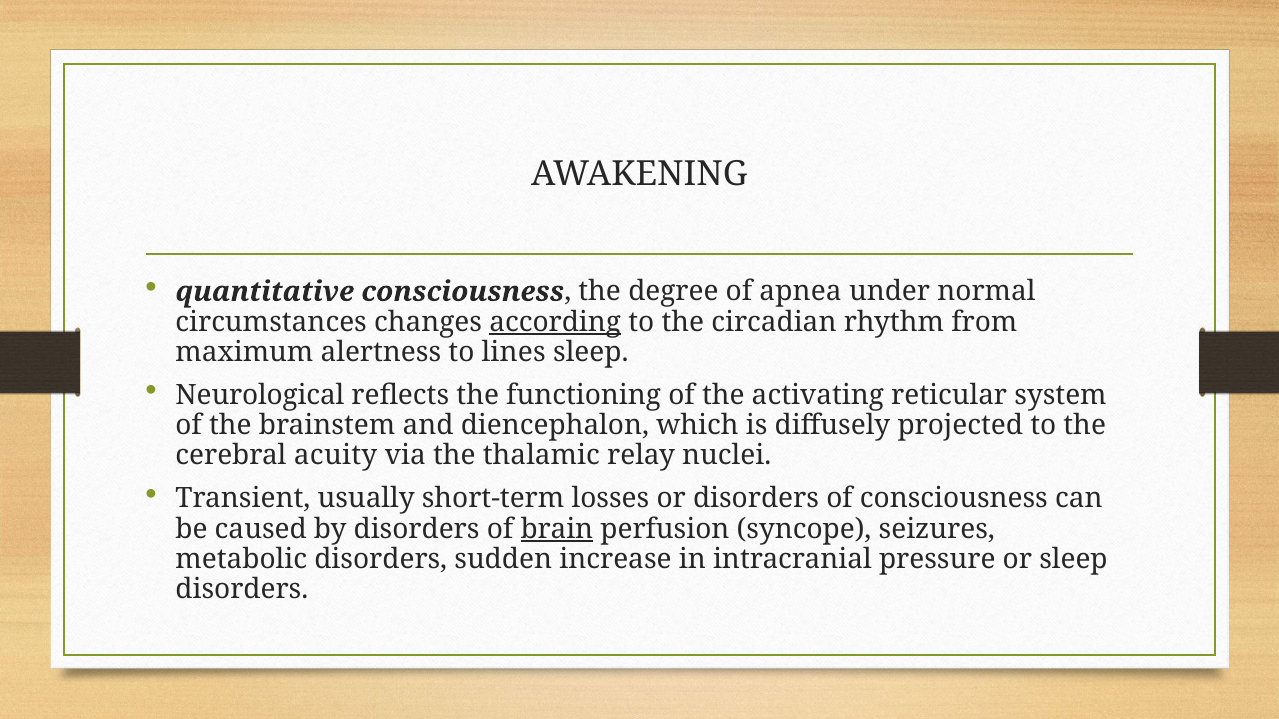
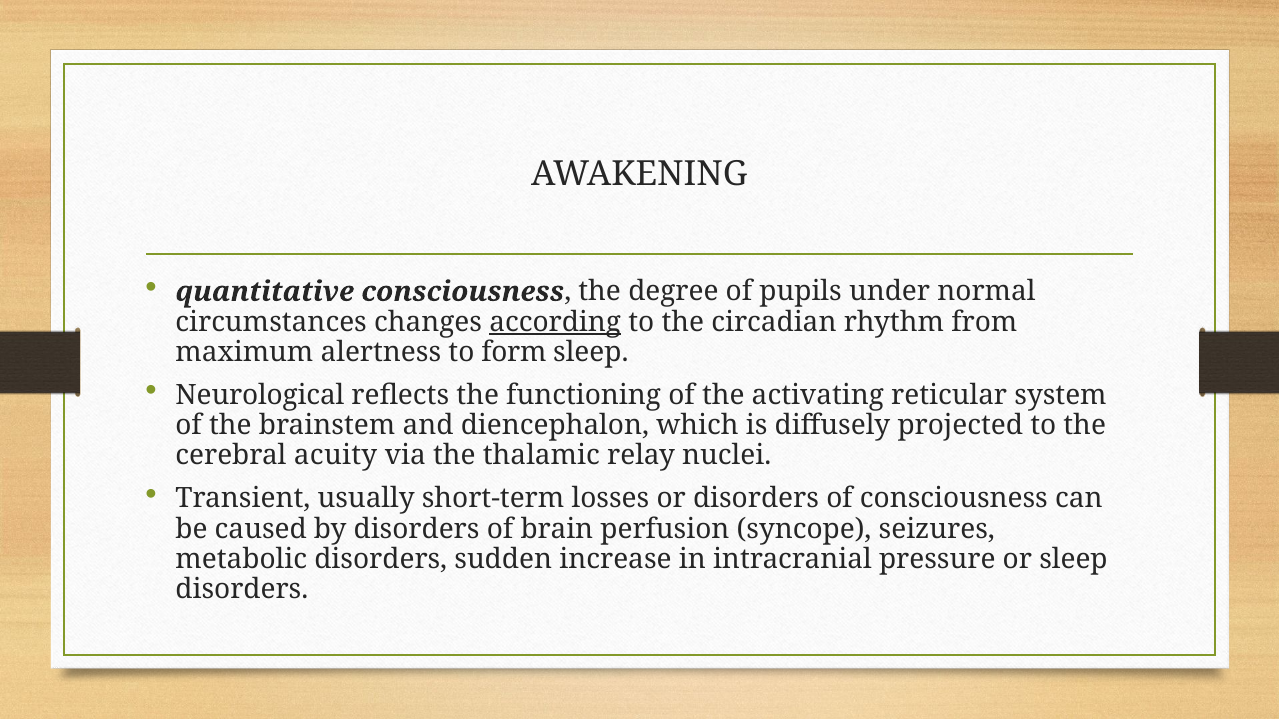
apnea: apnea -> pupils
lines: lines -> form
brain underline: present -> none
